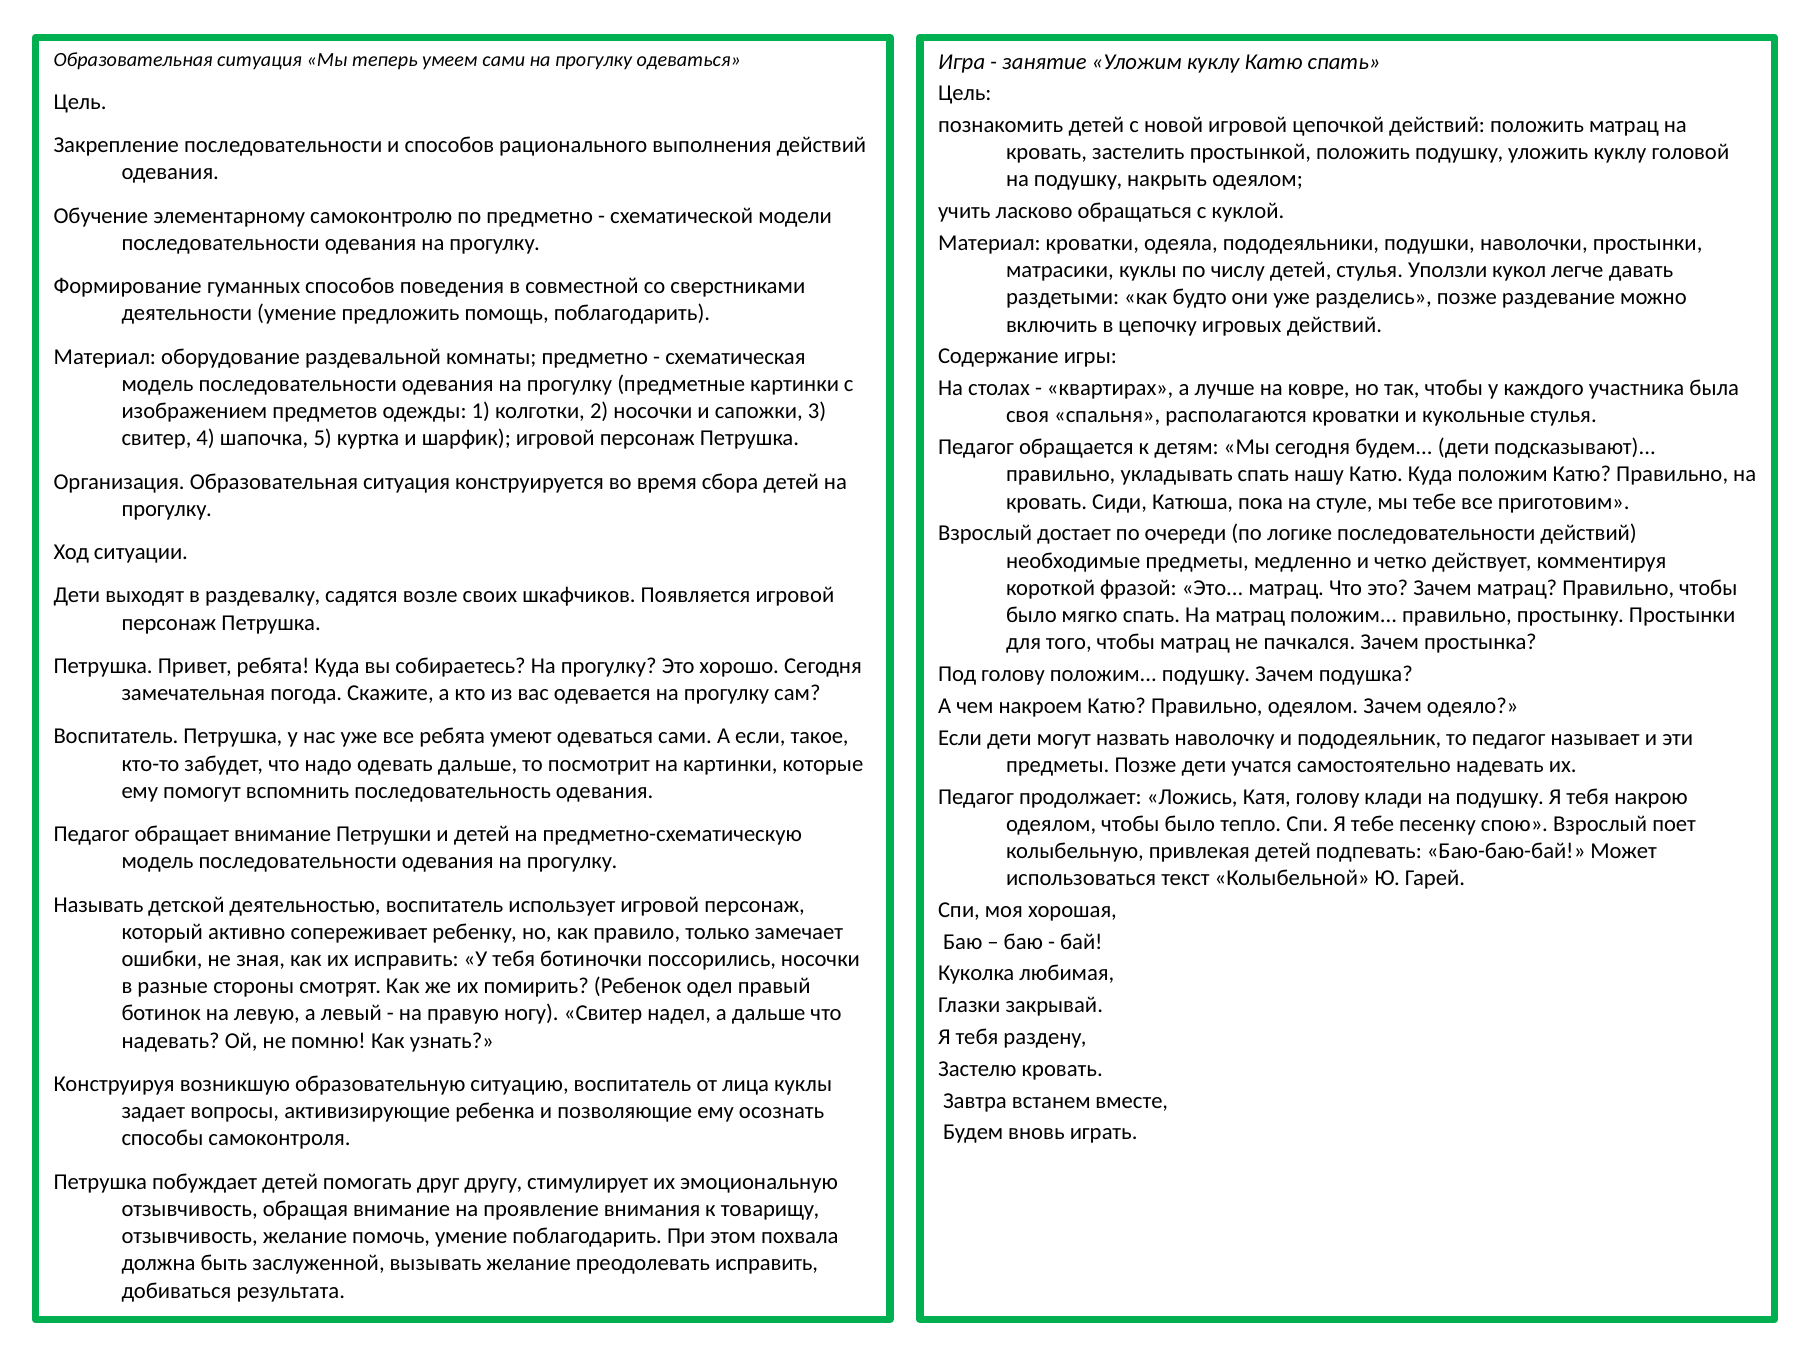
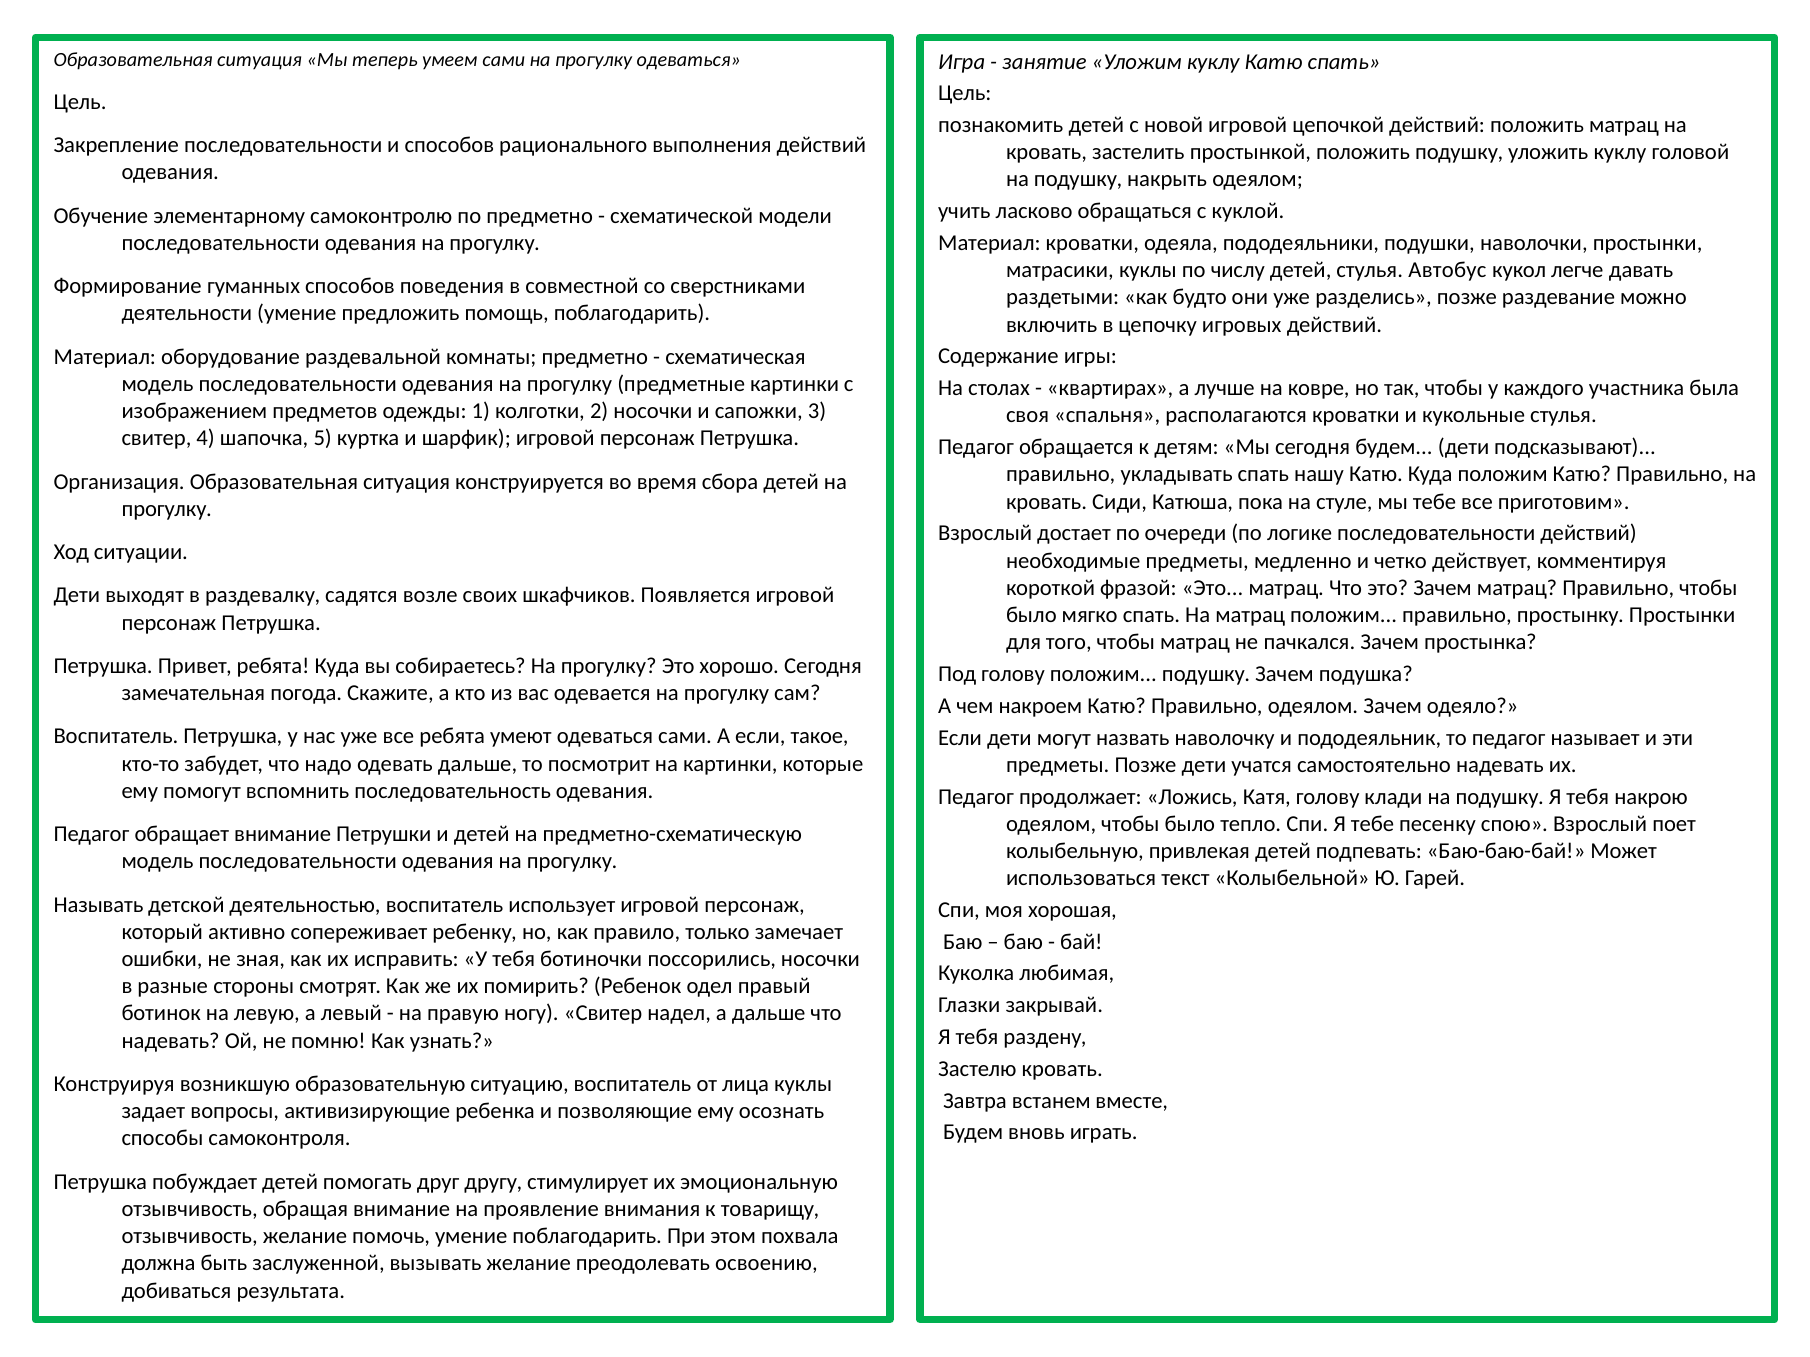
Уползли: Уползли -> Автобус
преодолевать исправить: исправить -> освоению
